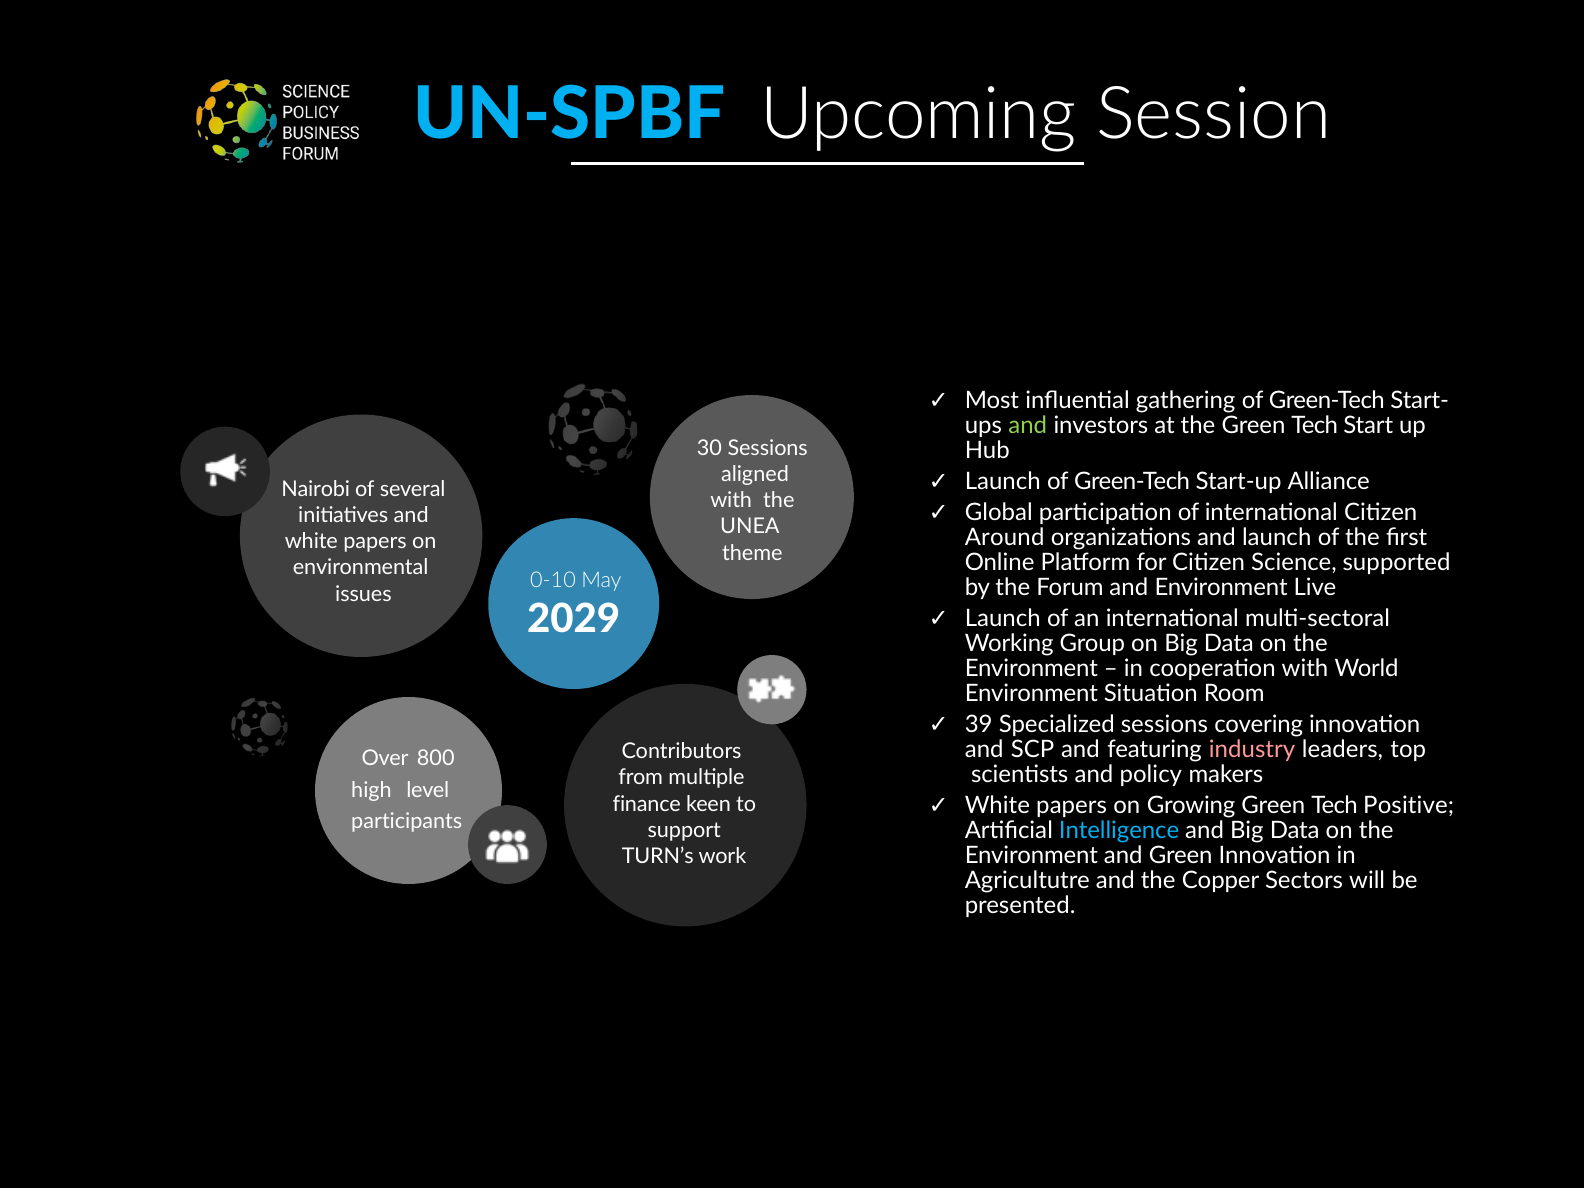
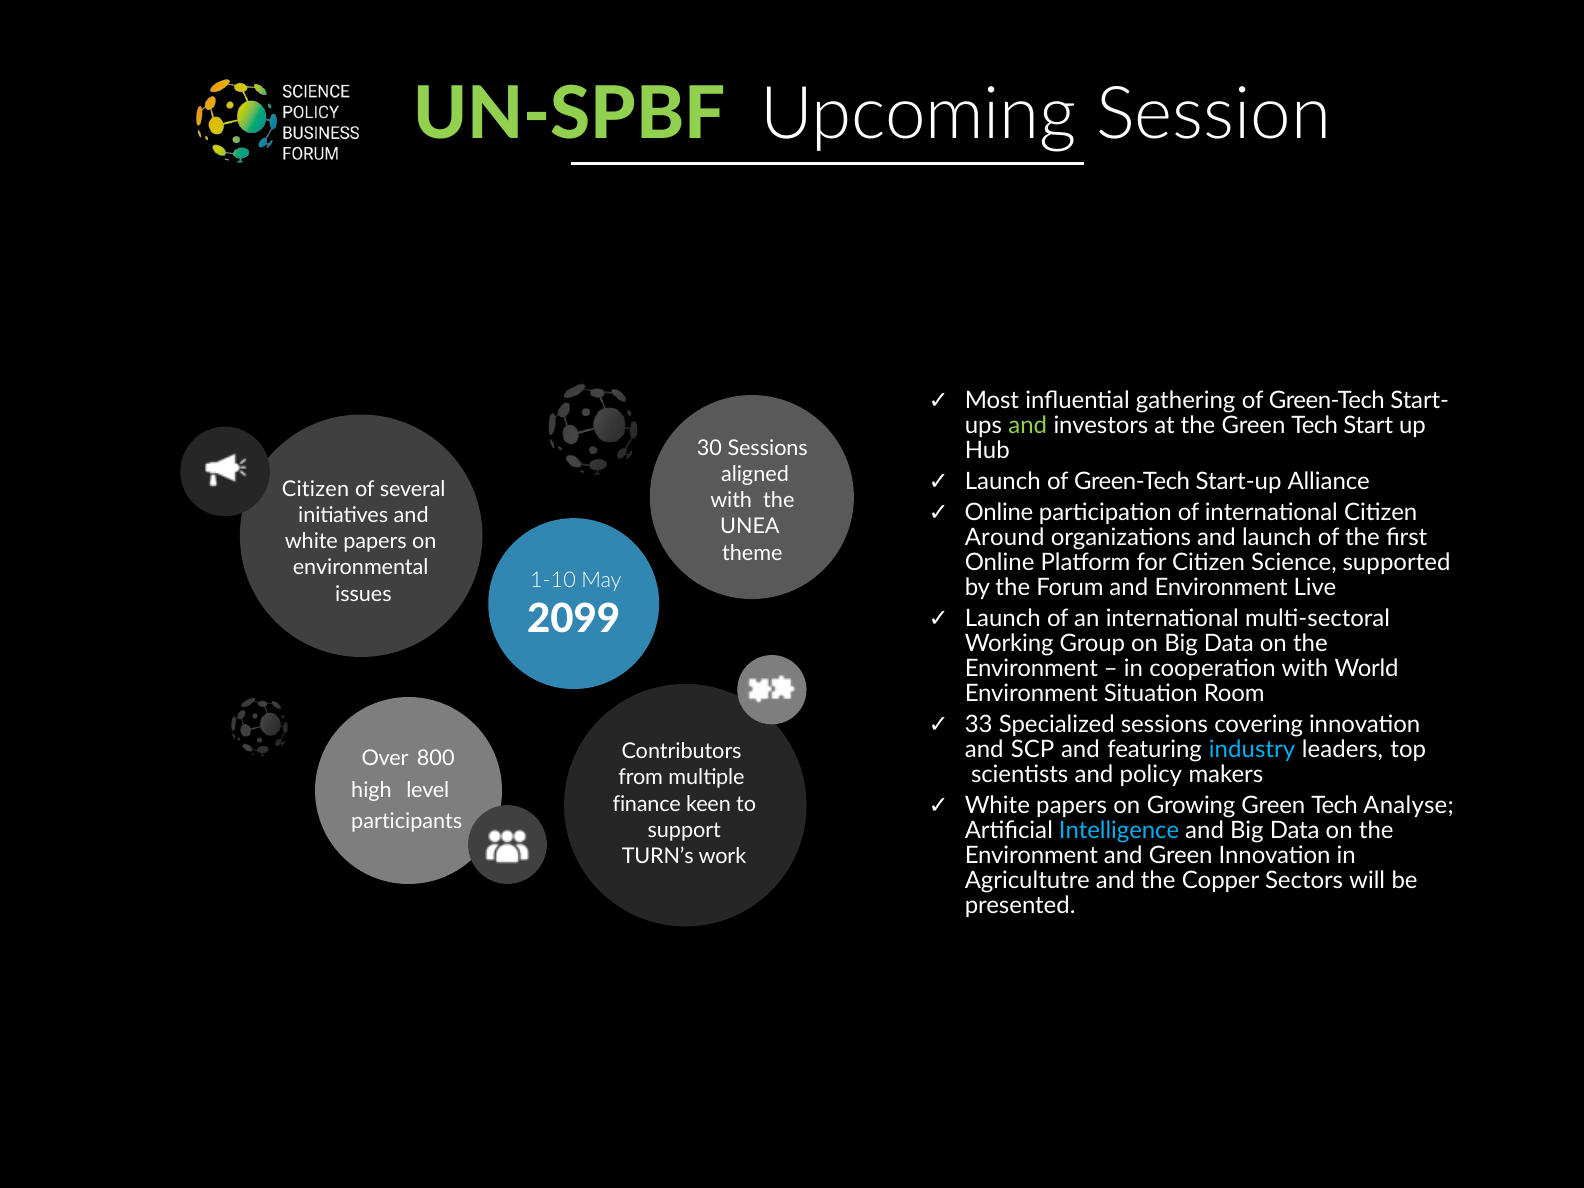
UN-SPBF colour: light blue -> light green
Nairobi at (316, 489): Nairobi -> Citizen
Global at (999, 513): Global -> Online
0-10: 0-10 -> 1-10
2029: 2029 -> 2099
39: 39 -> 33
industry colour: pink -> light blue
Positive: Positive -> Analyse
